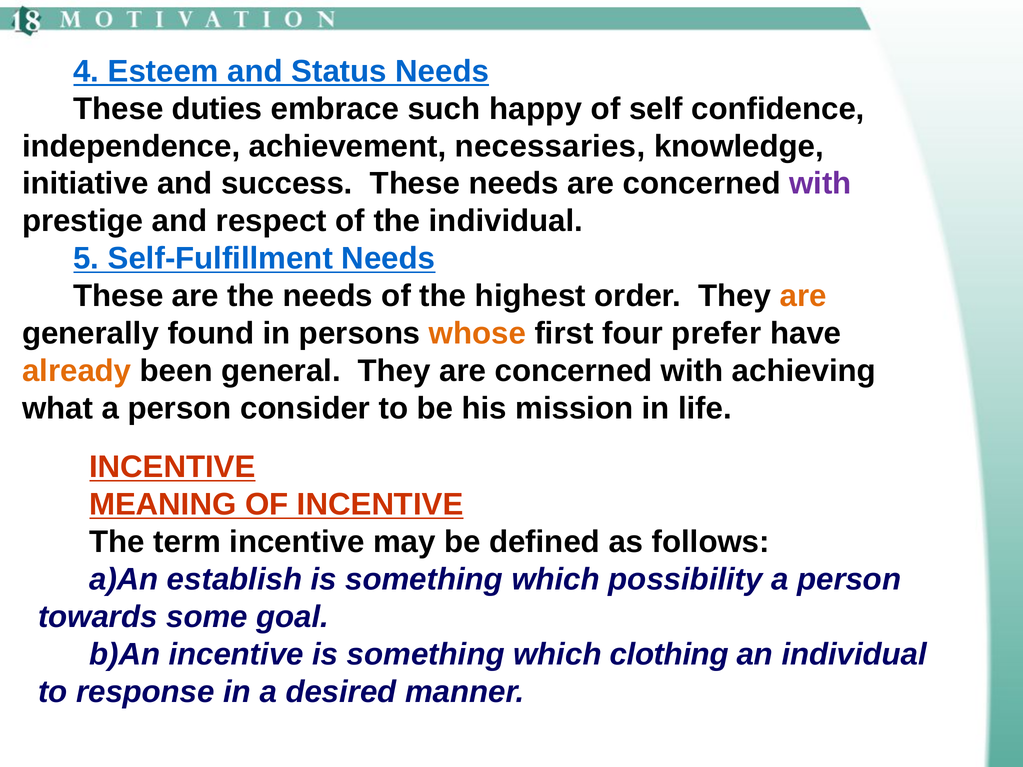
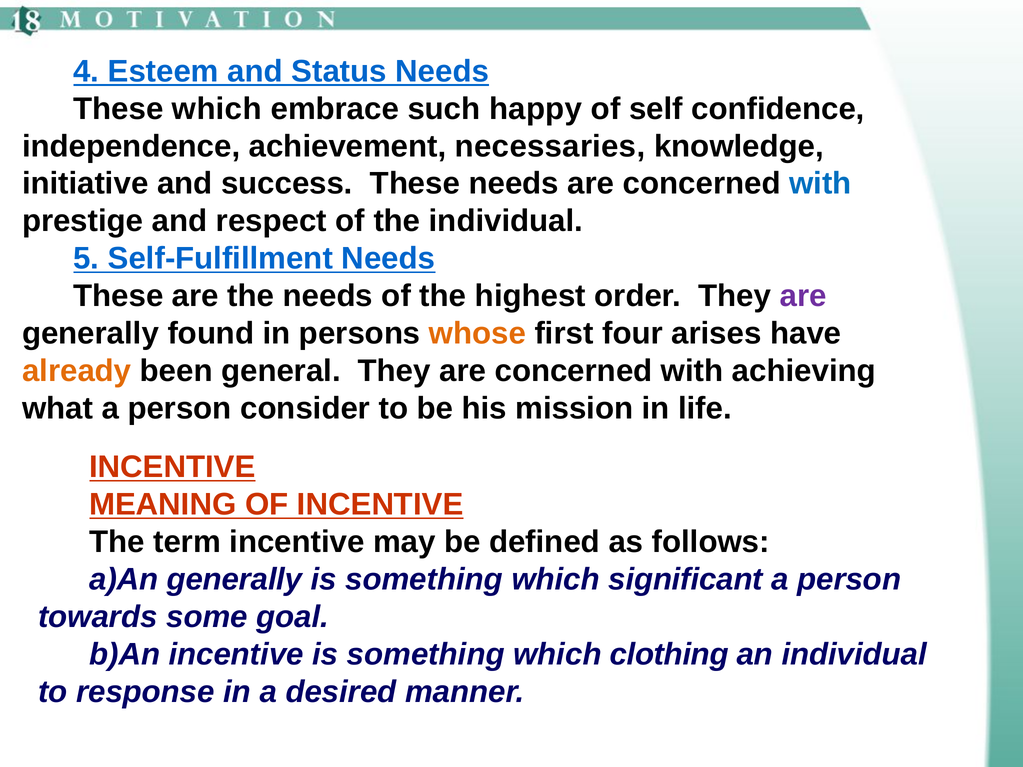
These duties: duties -> which
with at (820, 184) colour: purple -> blue
are at (803, 296) colour: orange -> purple
prefer: prefer -> arises
establish at (235, 580): establish -> generally
possibility: possibility -> significant
